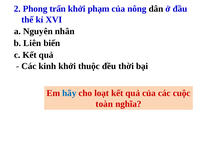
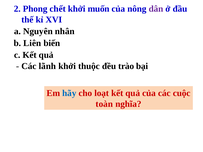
trấn: trấn -> chết
phạm: phạm -> muốn
dân colour: black -> purple
kinh: kinh -> lãnh
thời: thời -> trào
